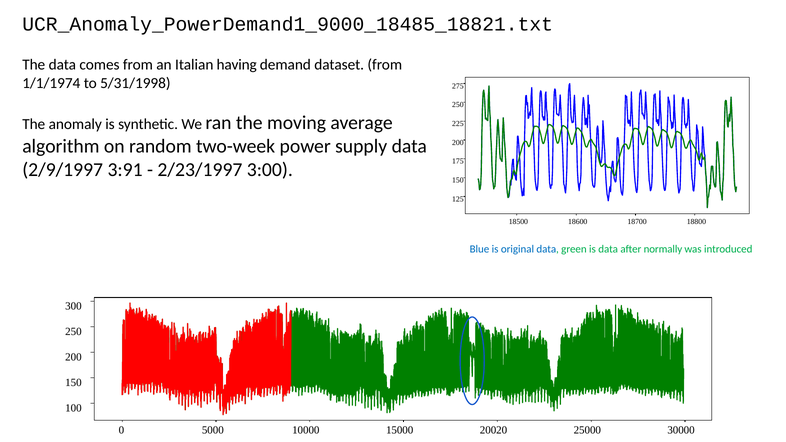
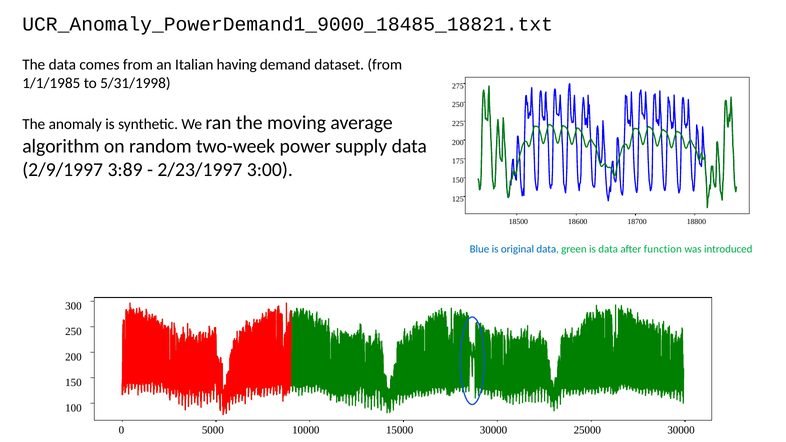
1/1/1974: 1/1/1974 -> 1/1/1985
3:91: 3:91 -> 3:89
normally: normally -> function
15000 20020: 20020 -> 30000
